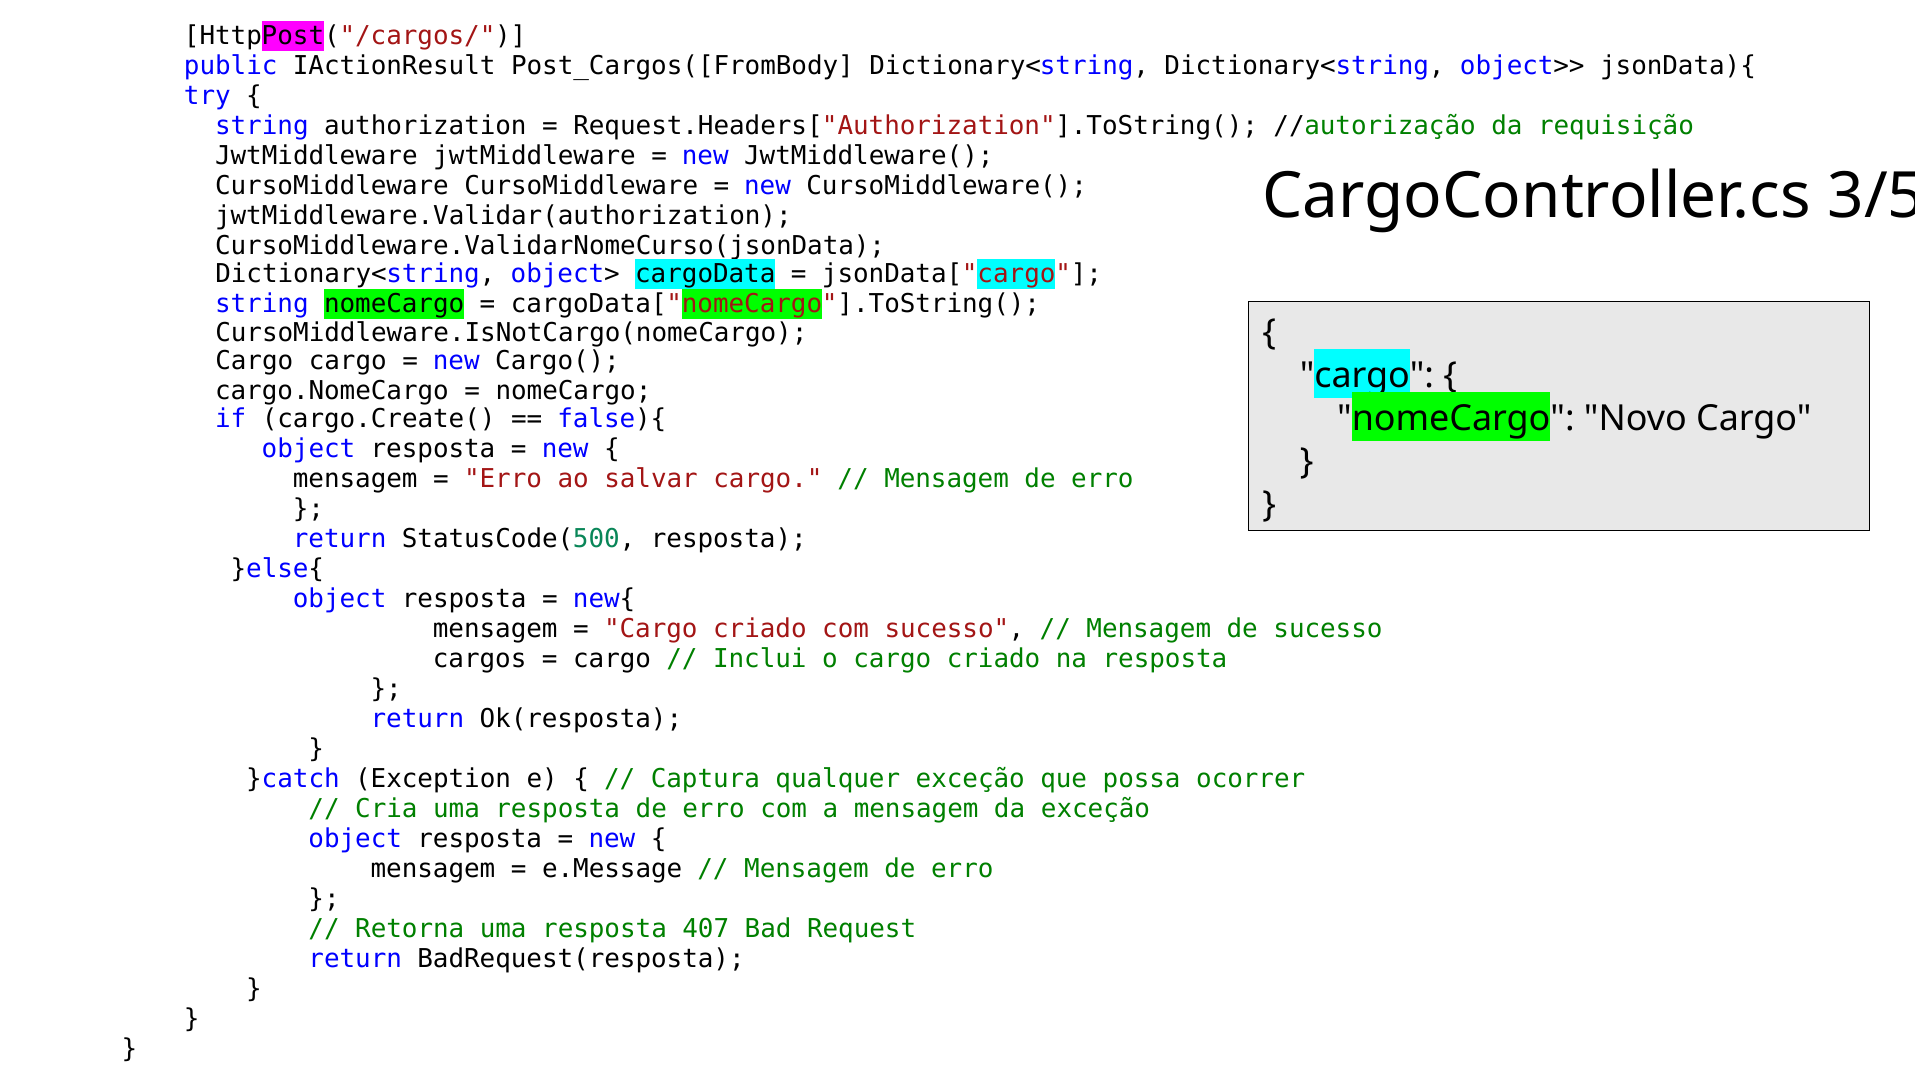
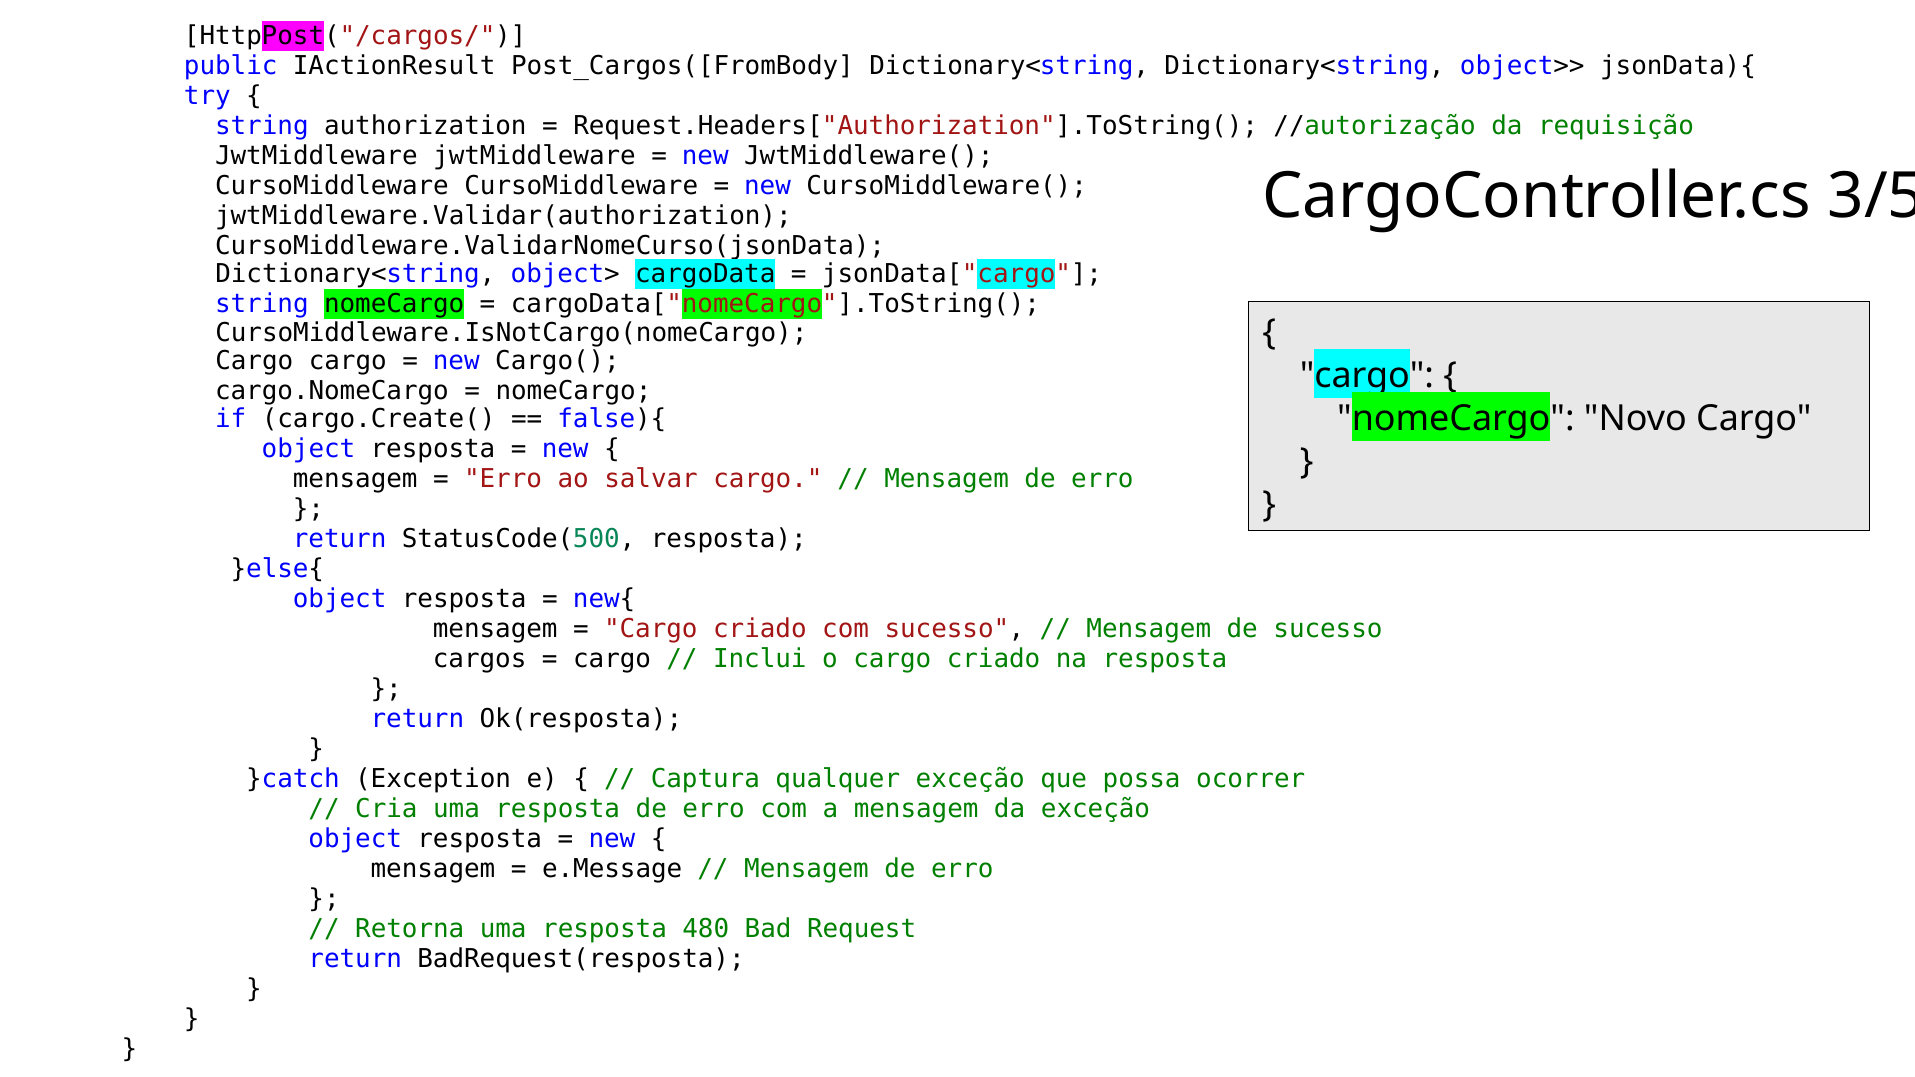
407: 407 -> 480
